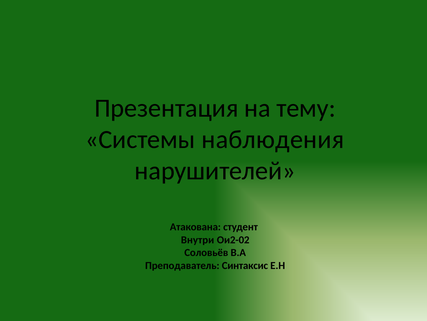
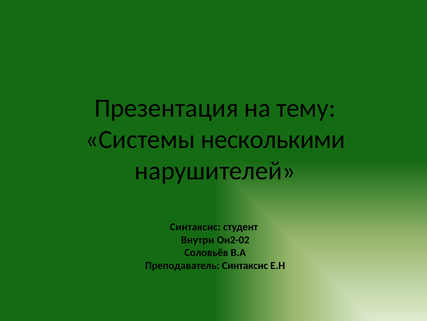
наблюдения: наблюдения -> несколькими
Атакована at (195, 227): Атакована -> Синтаксис
